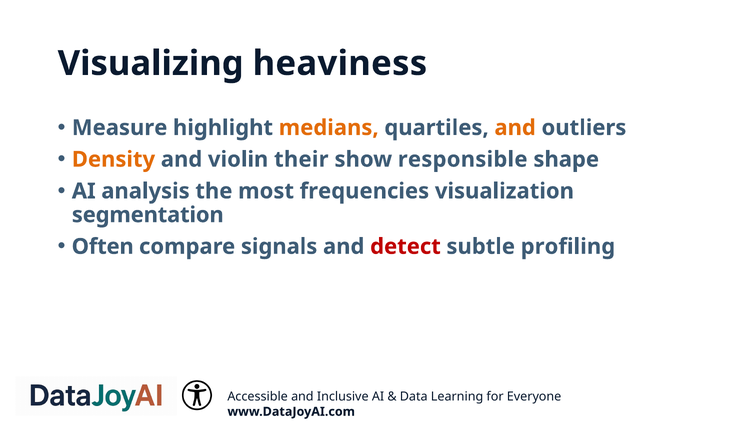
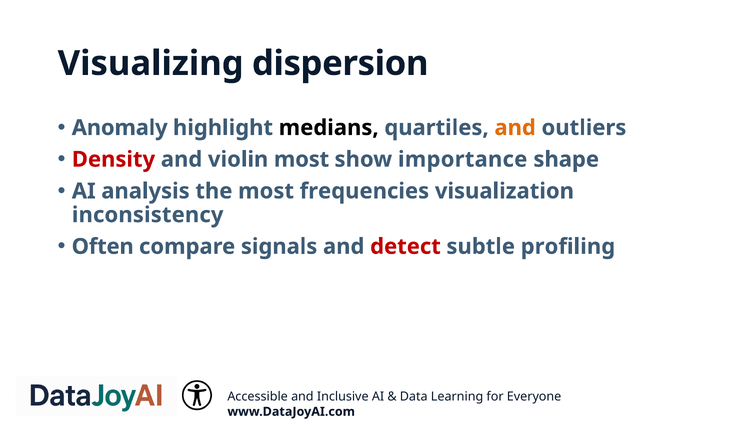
heaviness: heaviness -> dispersion
Measure: Measure -> Anomaly
medians colour: orange -> black
Density colour: orange -> red
violin their: their -> most
responsible: responsible -> importance
segmentation: segmentation -> inconsistency
